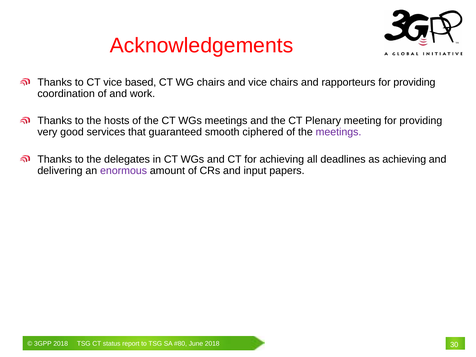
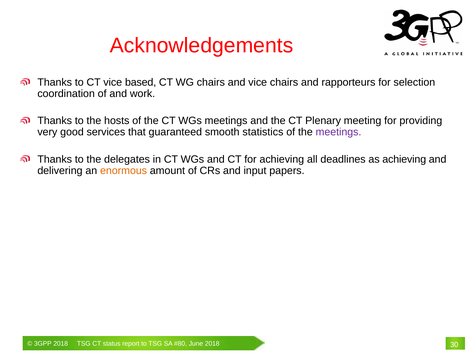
rapporteurs for providing: providing -> selection
ciphered: ciphered -> statistics
enormous colour: purple -> orange
